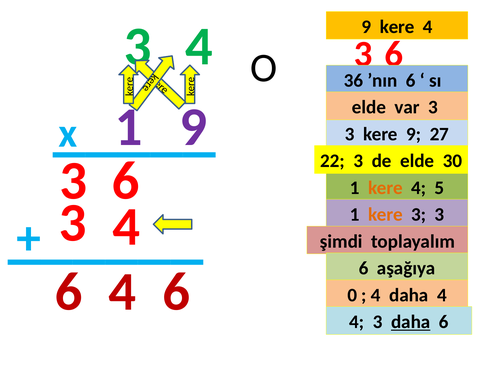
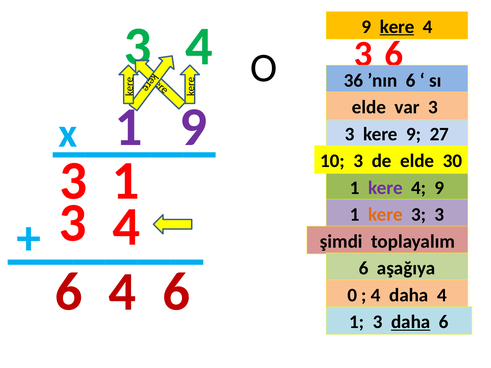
kere at (397, 27) underline: none -> present
22: 22 -> 10
6 at (126, 181): 6 -> 1
kere at (385, 188) colour: orange -> purple
4 5: 5 -> 9
4 at (357, 322): 4 -> 1
